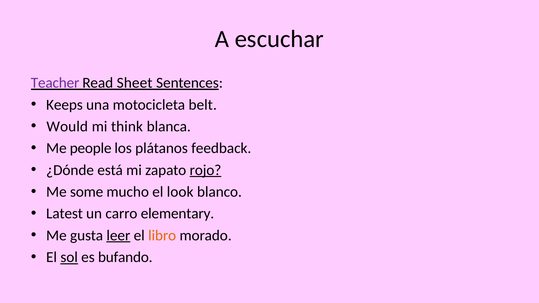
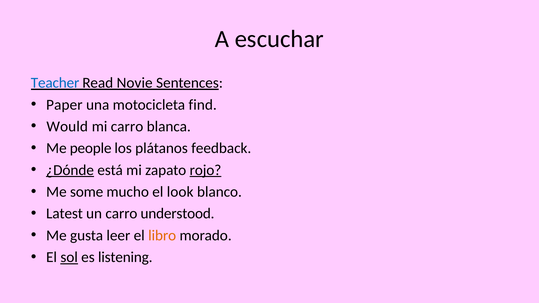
Teacher colour: purple -> blue
Sheet: Sheet -> Novie
Keeps: Keeps -> Paper
belt: belt -> find
mi think: think -> carro
¿Dónde underline: none -> present
elementary: elementary -> understood
leer underline: present -> none
bufando: bufando -> listening
